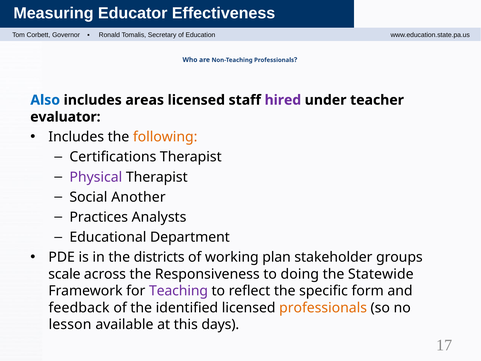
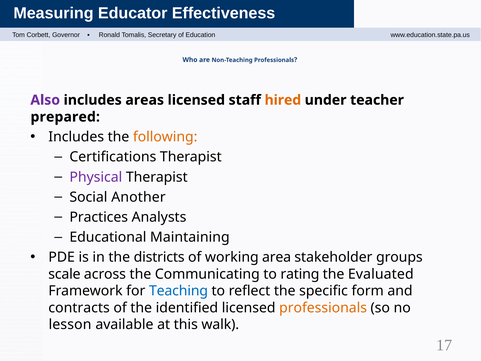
Also colour: blue -> purple
hired colour: purple -> orange
evaluator: evaluator -> prepared
Department: Department -> Maintaining
plan: plan -> area
Responsiveness: Responsiveness -> Communicating
doing: doing -> rating
Statewide: Statewide -> Evaluated
Teaching colour: purple -> blue
feedback: feedback -> contracts
days: days -> walk
